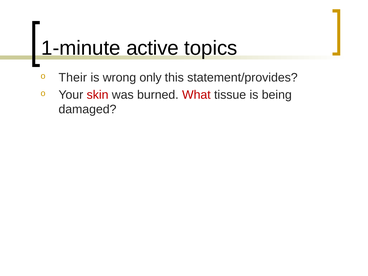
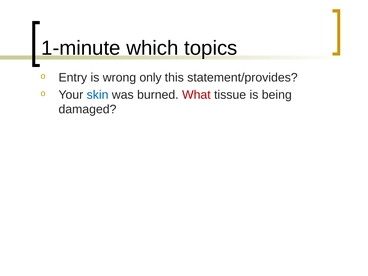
active: active -> which
Their: Their -> Entry
skin colour: red -> blue
